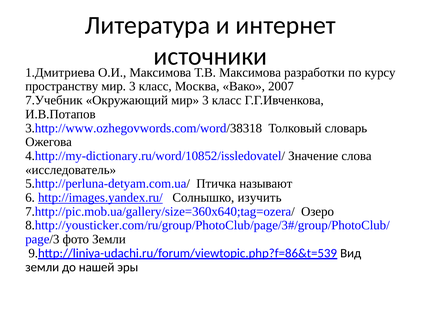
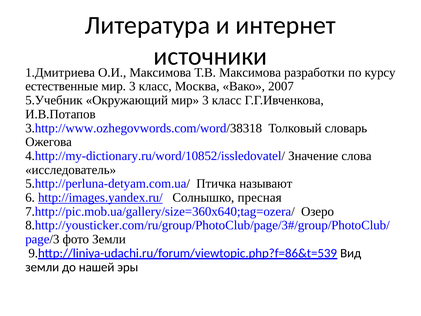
пространству: пространству -> естественные
7.Учебник: 7.Учебник -> 5.Учебник
изучить: изучить -> пресная
